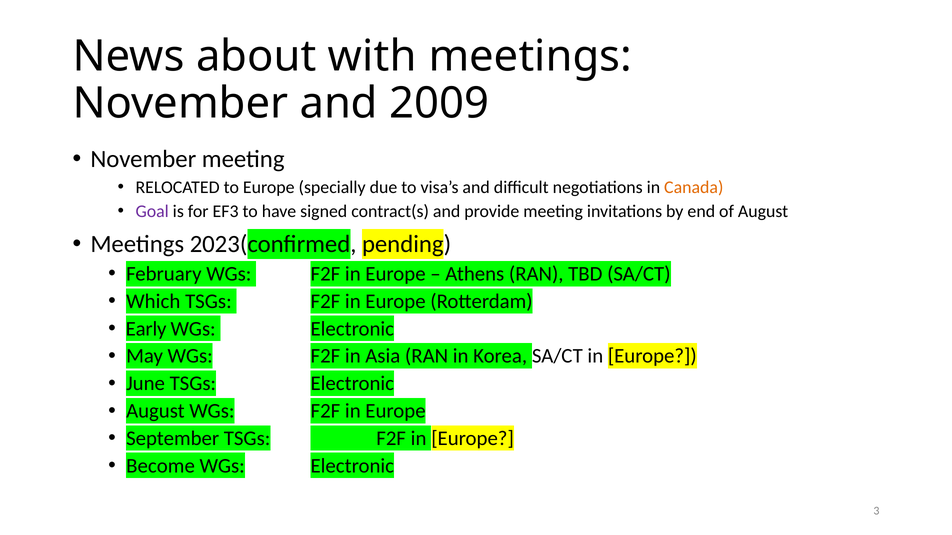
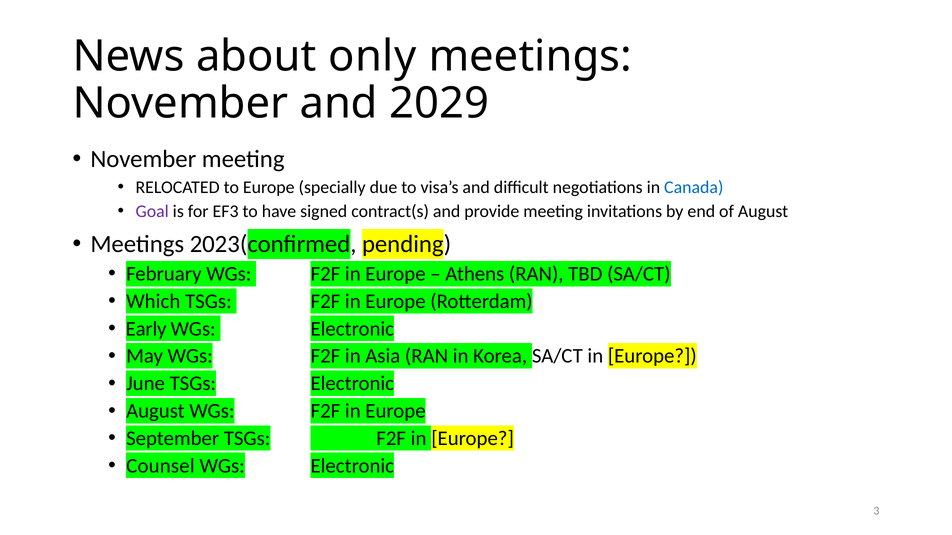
with: with -> only
2009: 2009 -> 2029
Canada colour: orange -> blue
Become: Become -> Counsel
